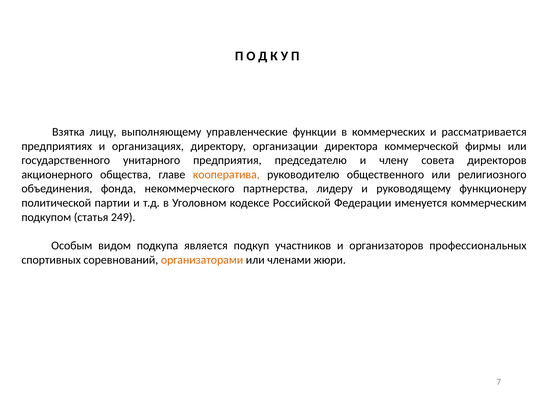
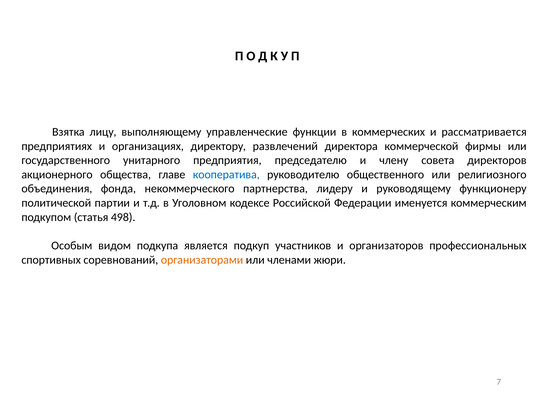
организации: организации -> развлечений
кооператива colour: orange -> blue
249: 249 -> 498
